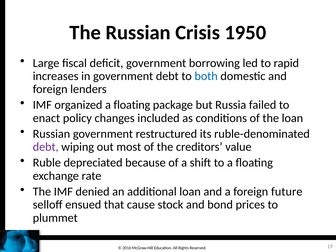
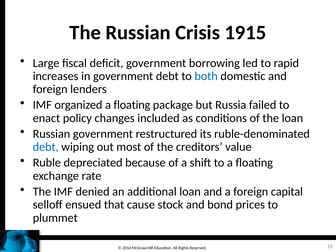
1950: 1950 -> 1915
debt at (46, 147) colour: purple -> blue
future: future -> capital
